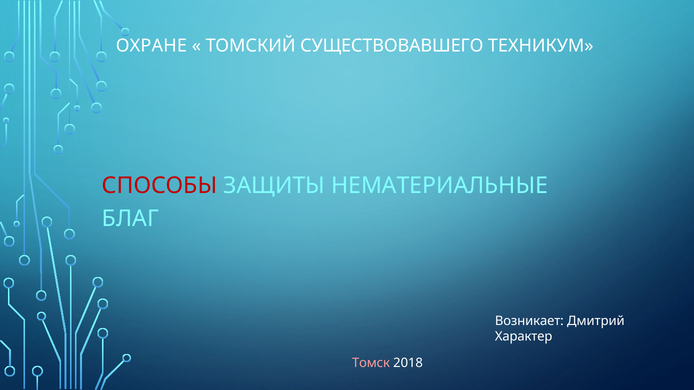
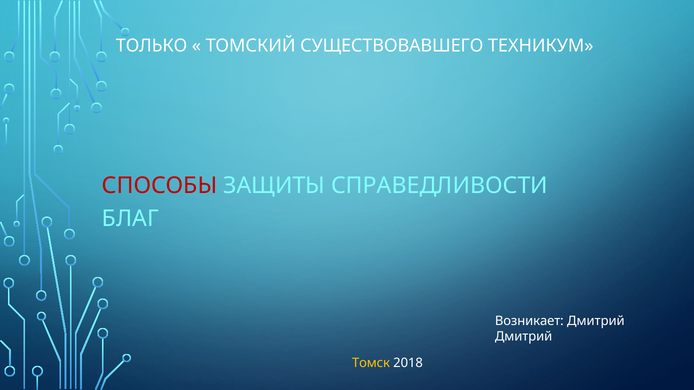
ОХРАНЕ: ОХРАНЕ -> ТОЛЬКО
НЕМАТЕРИАЛЬНЫЕ: НЕМАТЕРИАЛЬНЫЕ -> СПРАВЕДЛИВОСТИ
Характер at (524, 337): Характер -> Дмитрий
Томск colour: pink -> yellow
